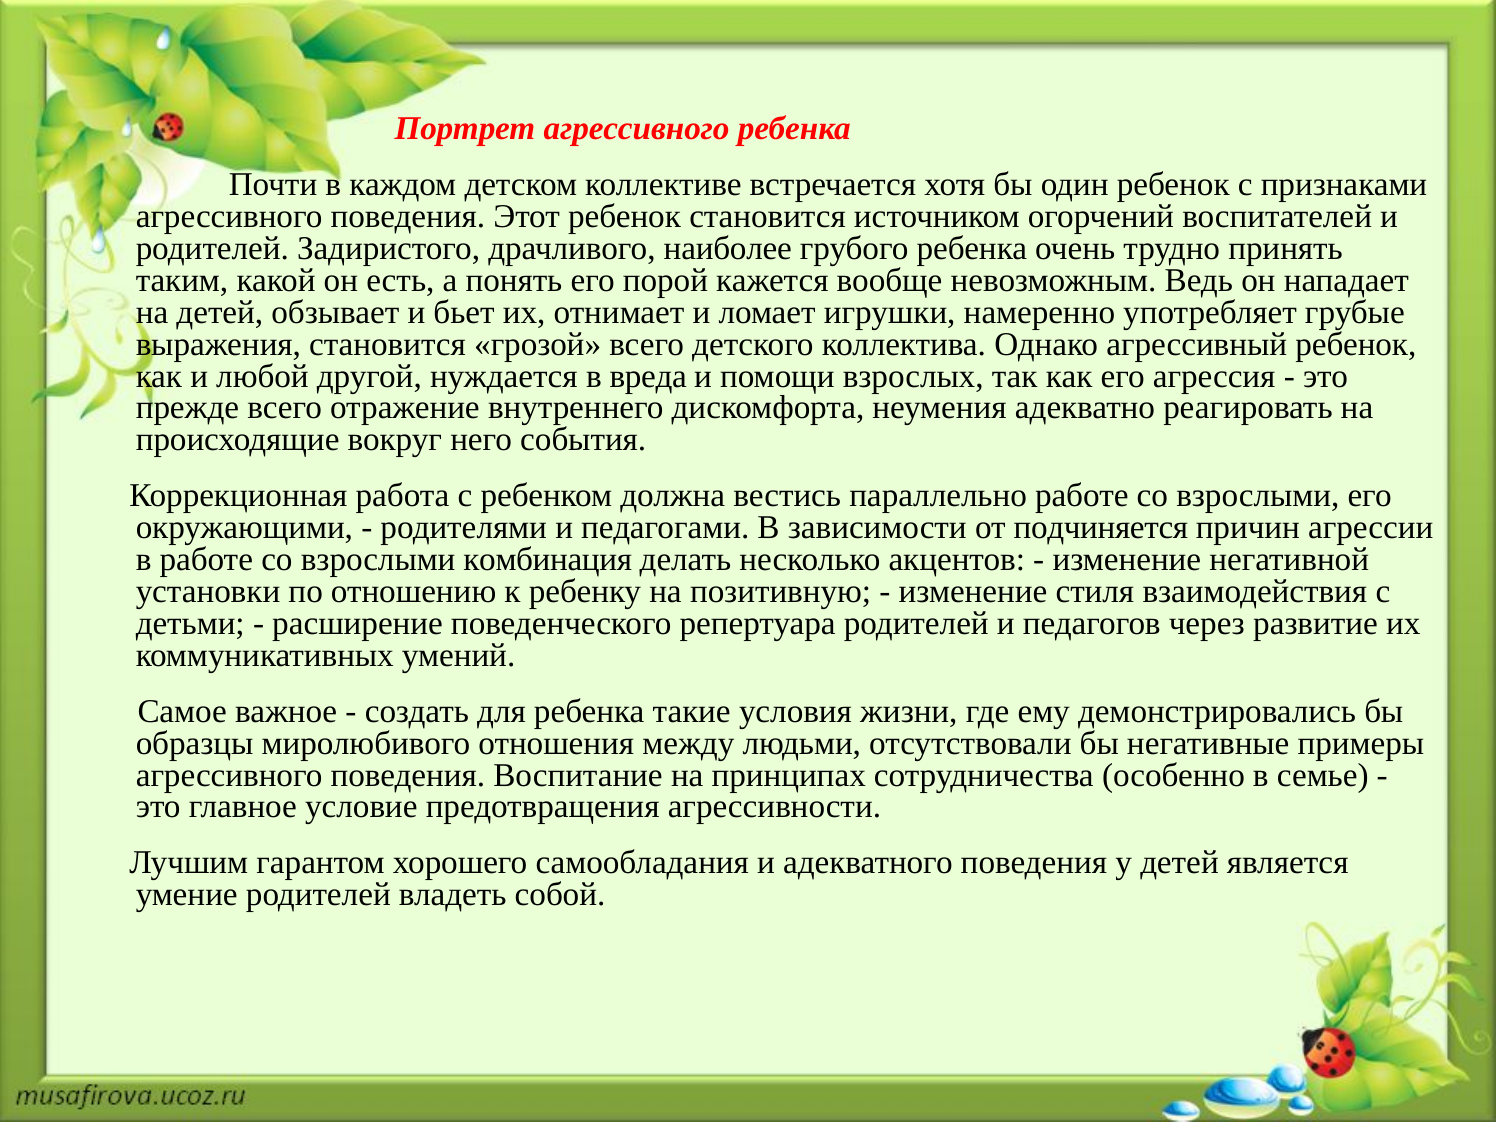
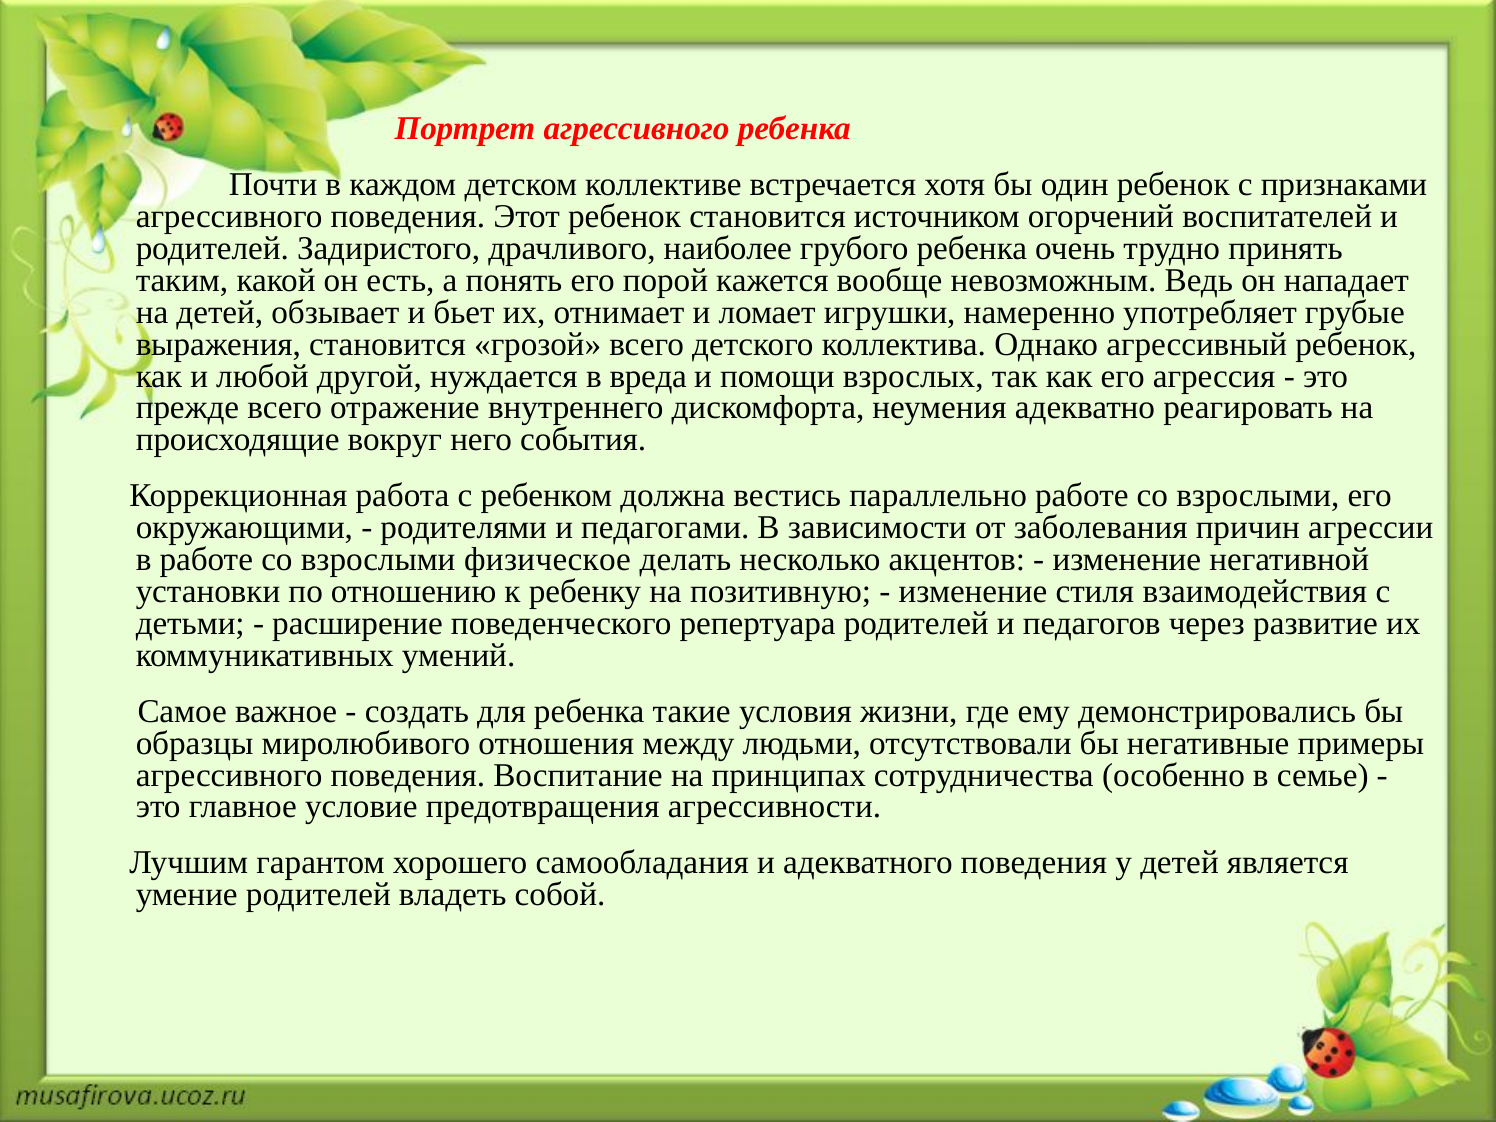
подчиняется: подчиняется -> заболевания
комбинация: комбинация -> физическое
